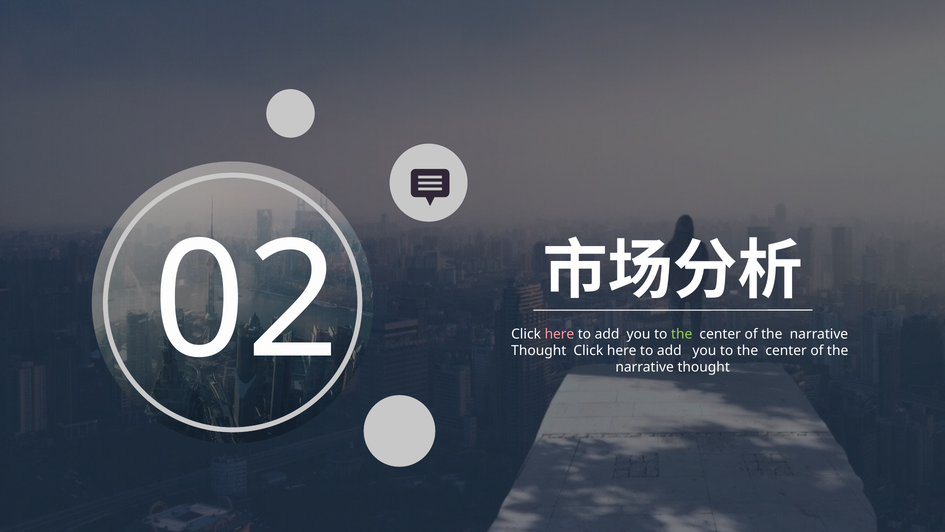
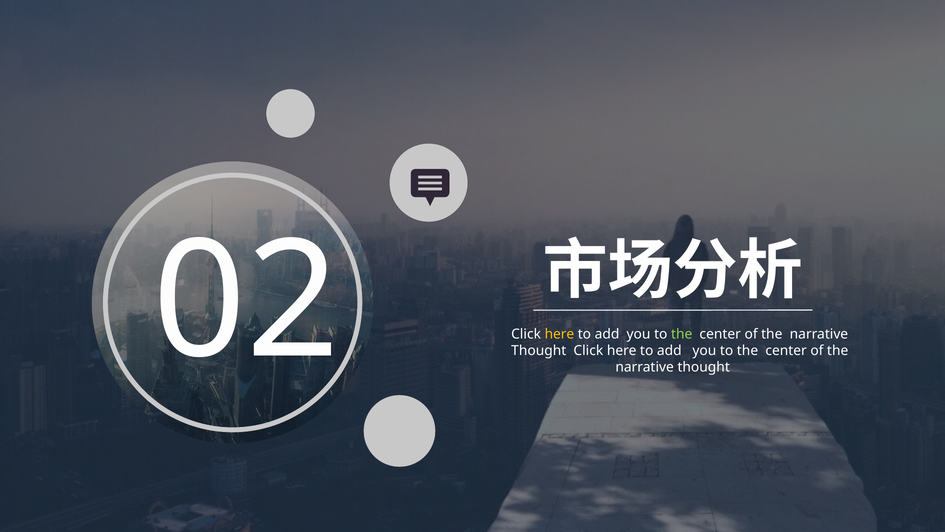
here at (559, 334) colour: pink -> yellow
